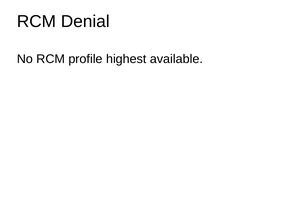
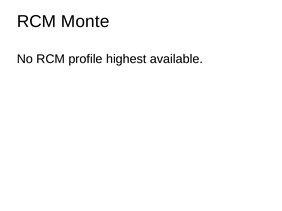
Denial: Denial -> Monte
